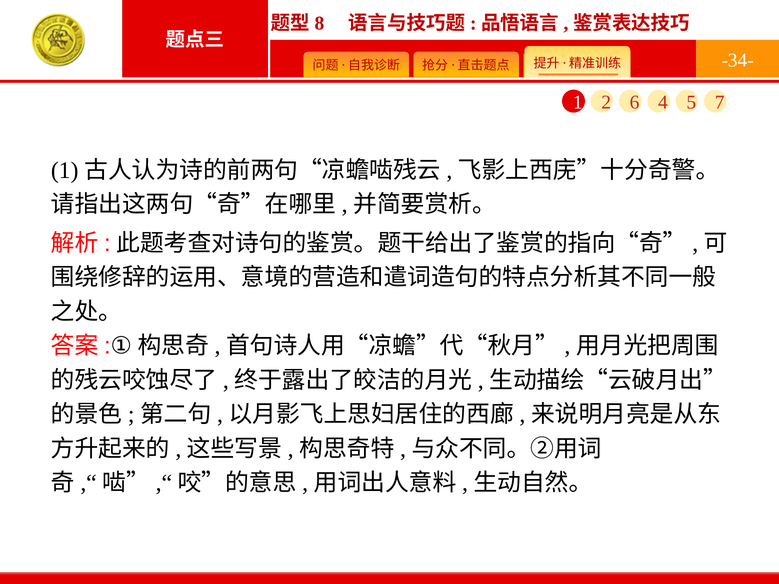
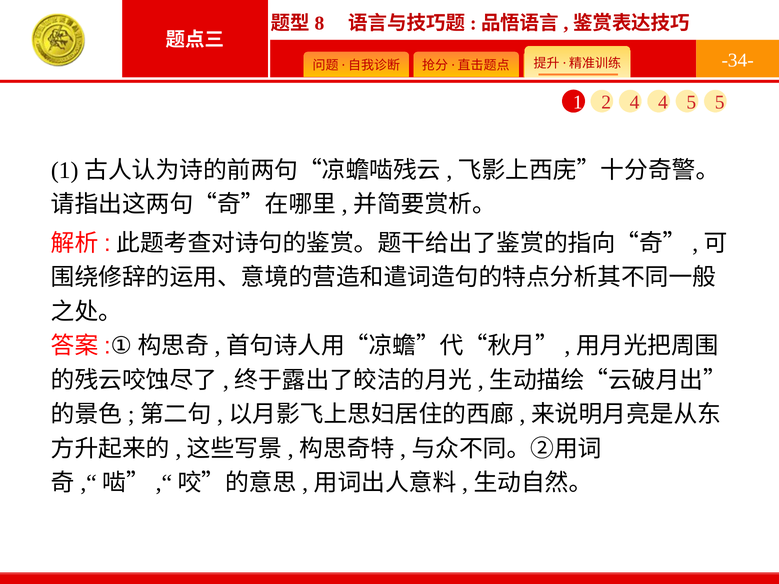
2 6: 6 -> 4
5 7: 7 -> 5
